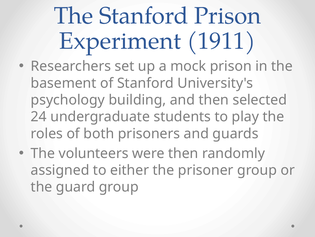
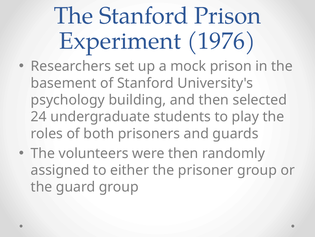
1911: 1911 -> 1976
